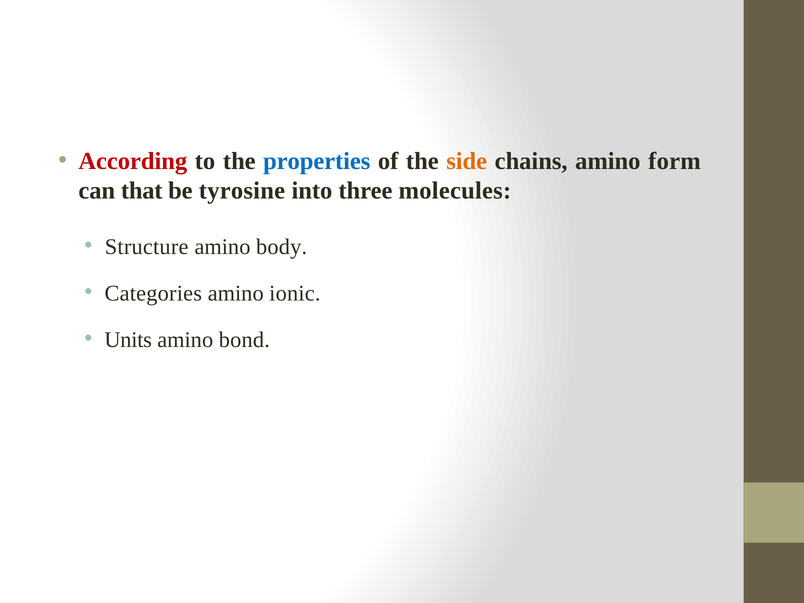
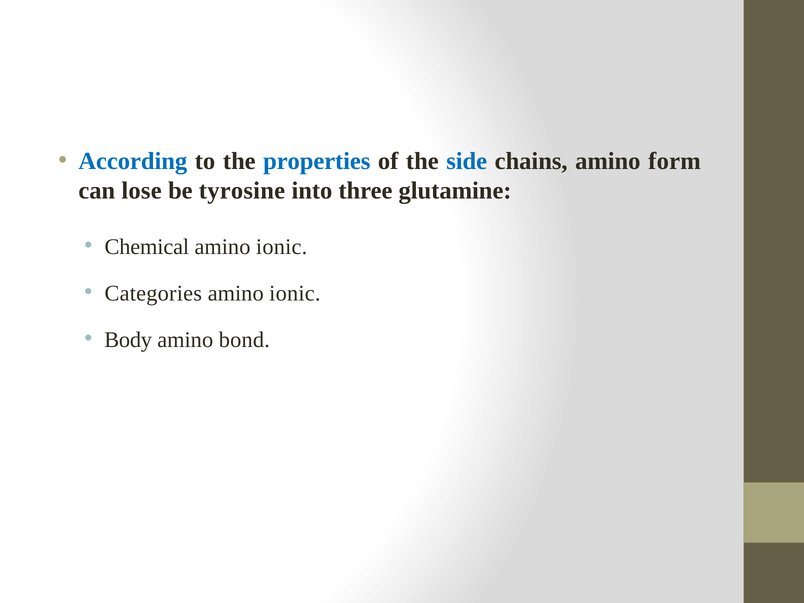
According colour: red -> blue
side colour: orange -> blue
that: that -> lose
molecules: molecules -> glutamine
Structure: Structure -> Chemical
body at (282, 247): body -> ionic
Units: Units -> Body
